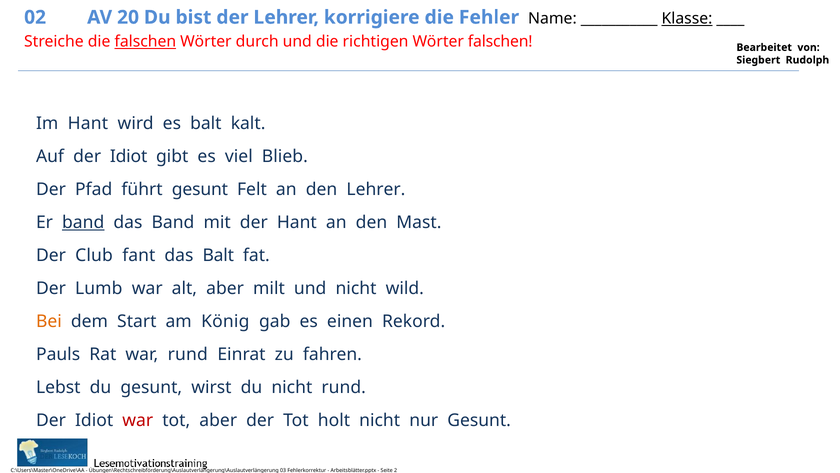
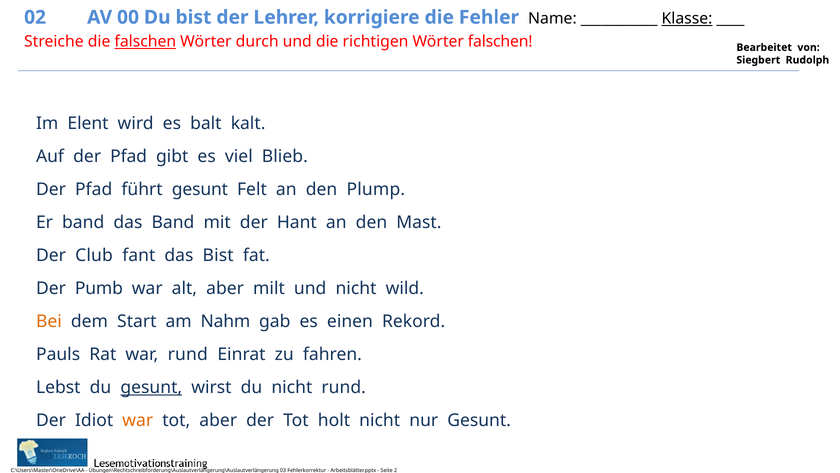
20: 20 -> 00
Im Hant: Hant -> Elent
Auf der Idiot: Idiot -> Pfad
den Lehrer: Lehrer -> Plump
band at (83, 222) underline: present -> none
das Balt: Balt -> Bist
Lumb: Lumb -> Pumb
König: König -> Nahm
gesunt at (151, 387) underline: none -> present
war at (138, 420) colour: red -> orange
